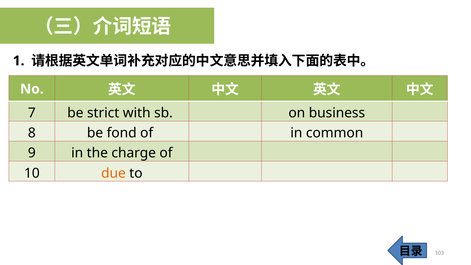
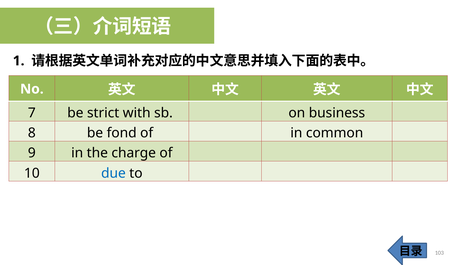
due colour: orange -> blue
